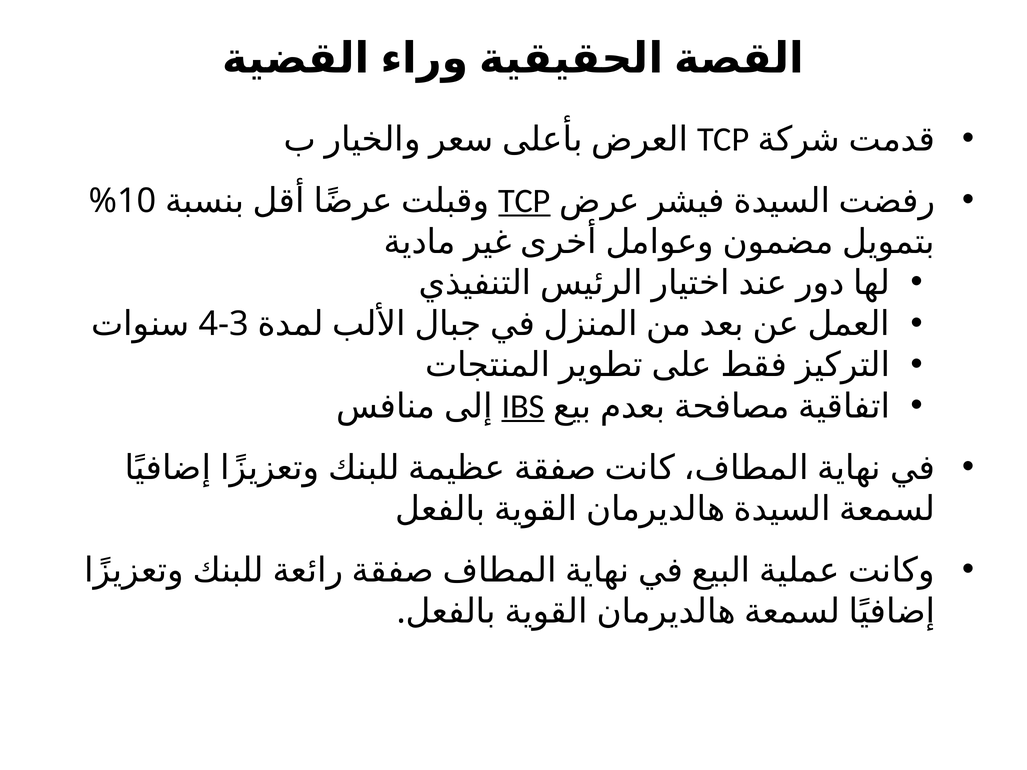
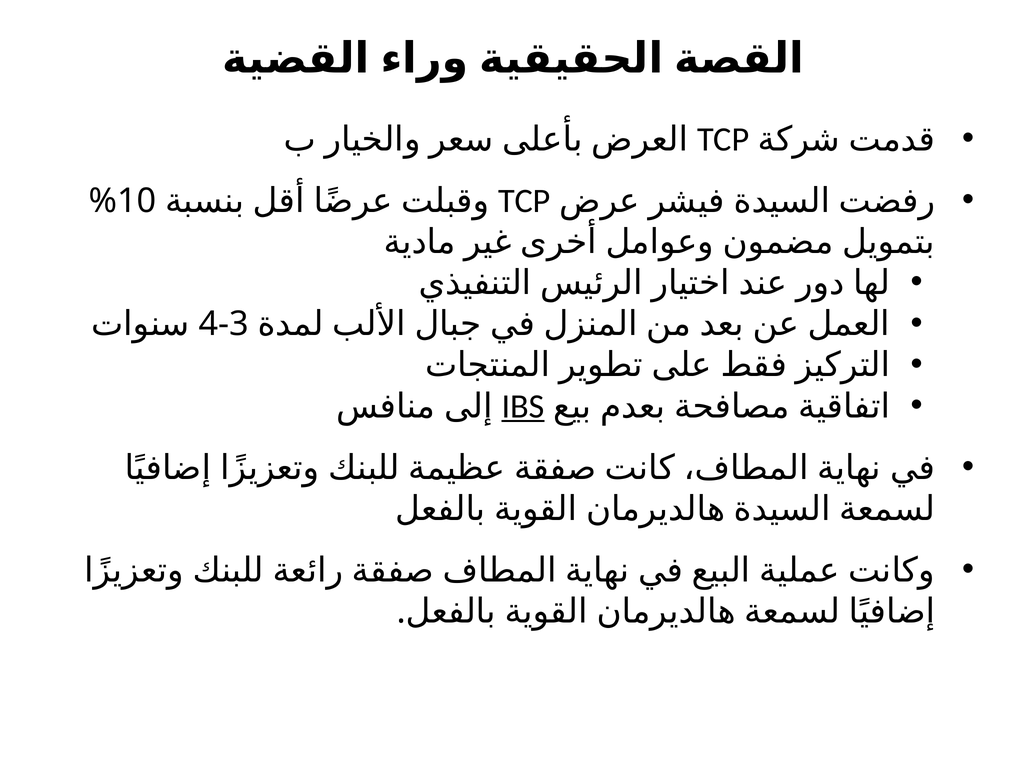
TCP at (524, 201) underline: present -> none
